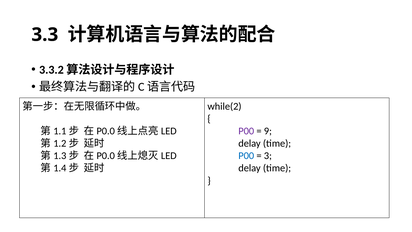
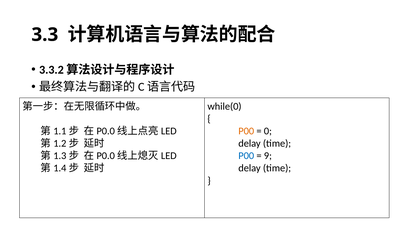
while(2: while(2 -> while(0
P00 at (246, 131) colour: purple -> orange
9: 9 -> 0
3: 3 -> 9
